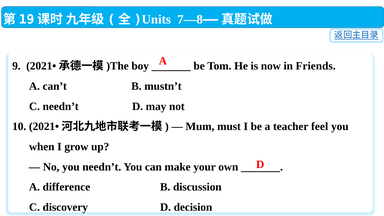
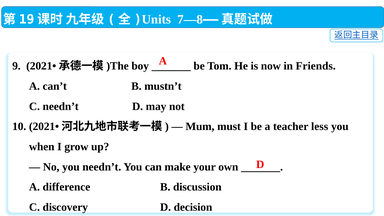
feel: feel -> less
